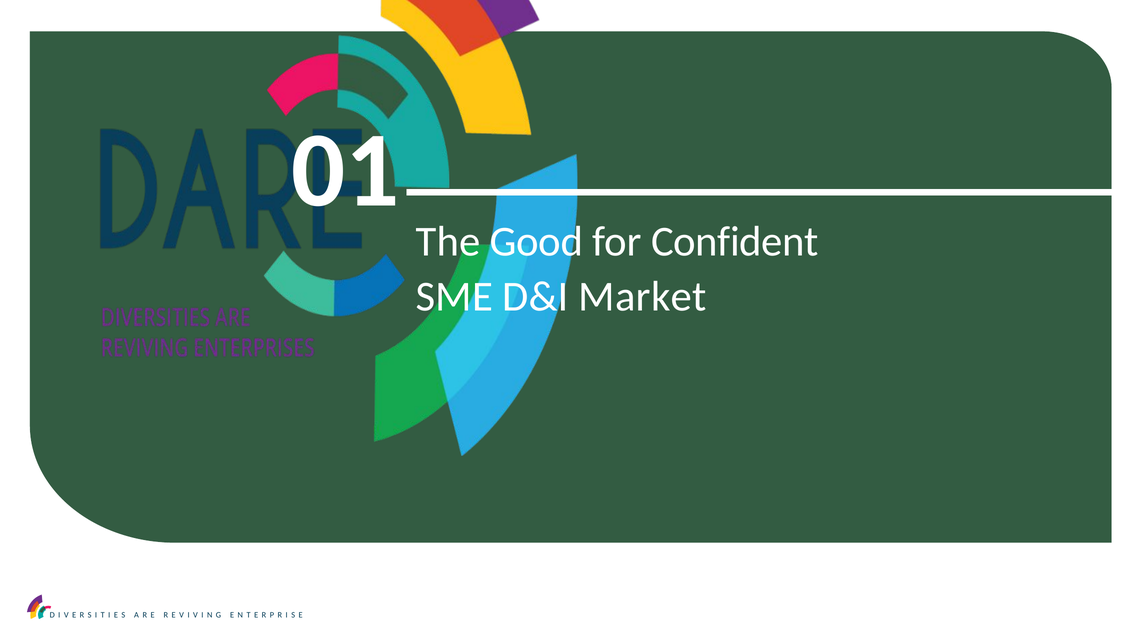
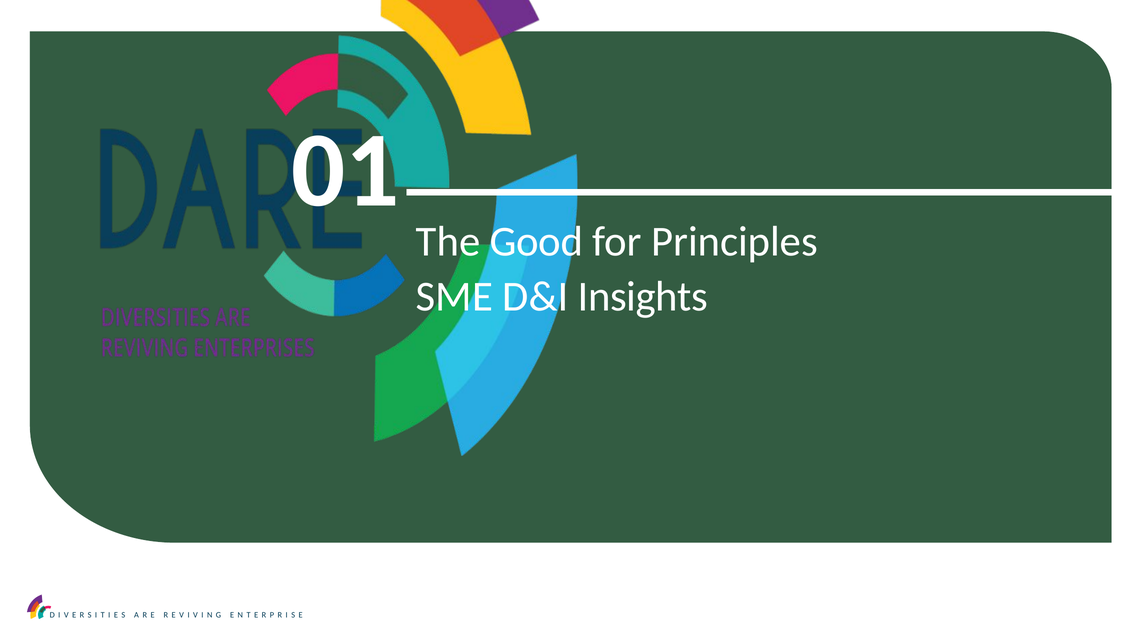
Confident: Confident -> Principles
Market: Market -> Insights
